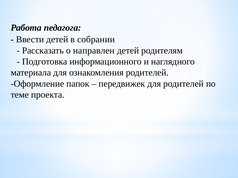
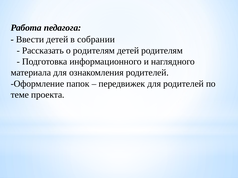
о направлен: направлен -> родителям
